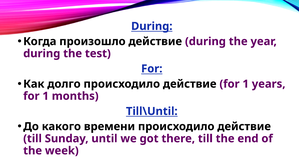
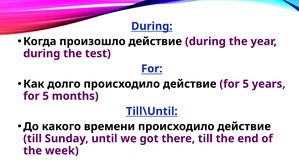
действие for 1: 1 -> 5
1 at (46, 96): 1 -> 5
